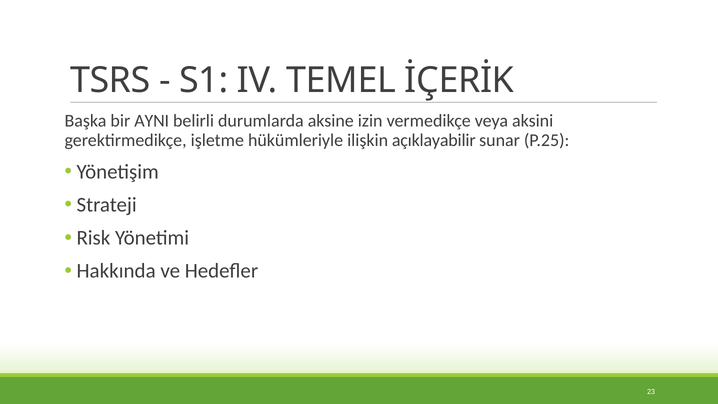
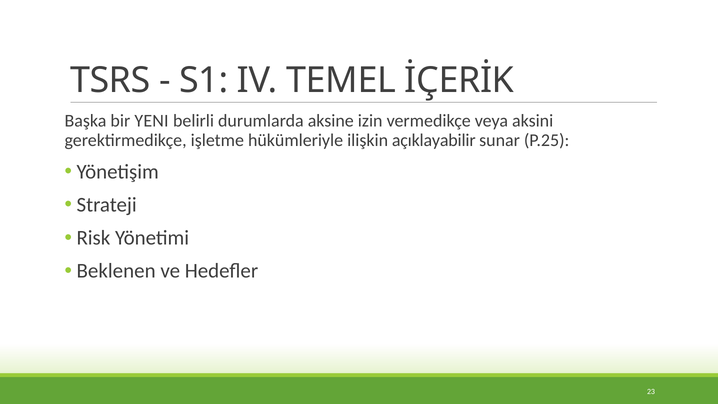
AYNI: AYNI -> YENI
Hakkında: Hakkında -> Beklenen
